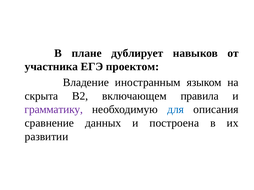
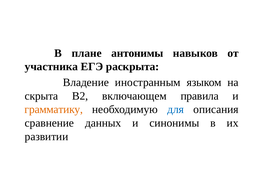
дублирует: дублирует -> антонимы
проектом: проектом -> раскрыта
грамматику colour: purple -> orange
построена: построена -> синонимы
